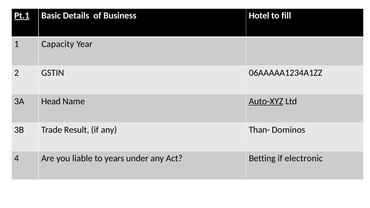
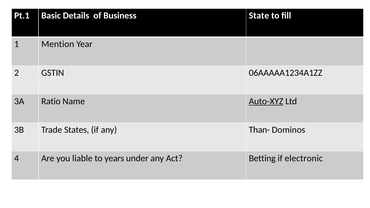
Pt.1 underline: present -> none
Hotel: Hotel -> State
Capacity: Capacity -> Mention
Head: Head -> Ratio
Result: Result -> States
